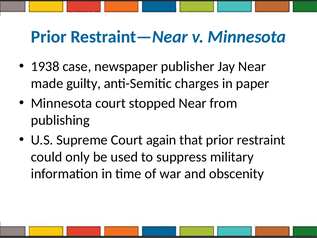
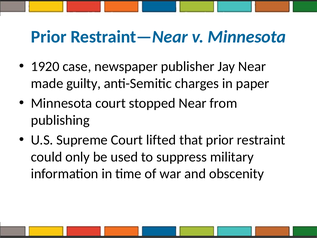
1938: 1938 -> 1920
again: again -> lifted
